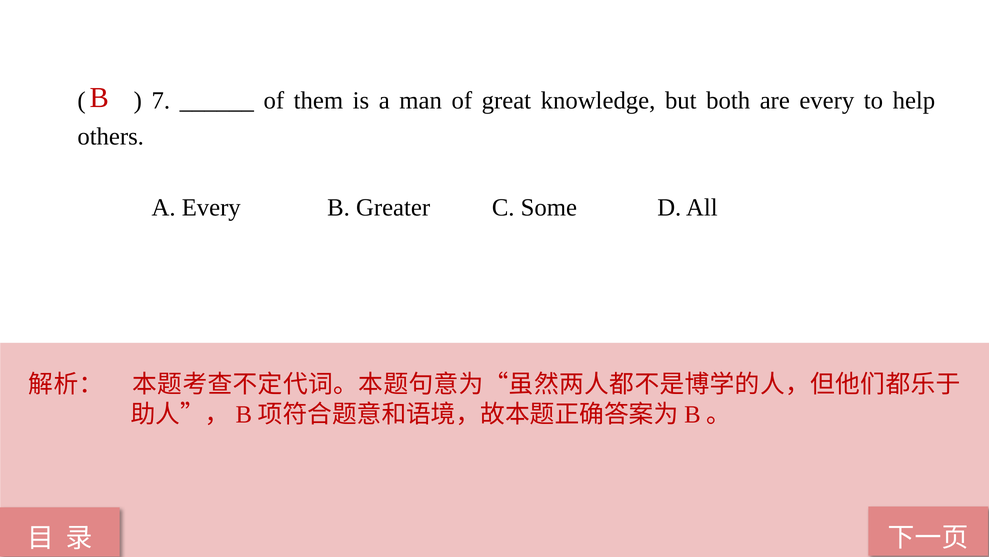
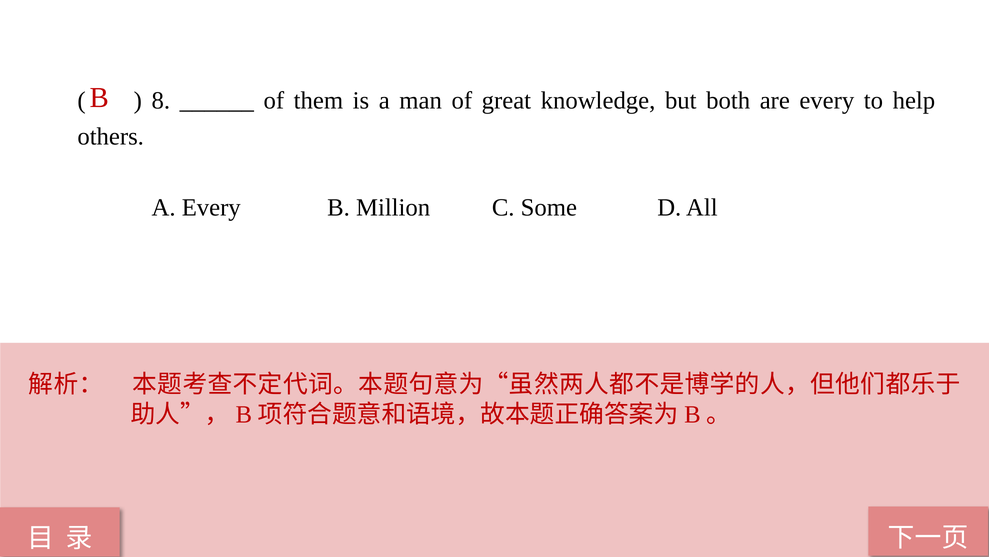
7: 7 -> 8
Greater: Greater -> Million
